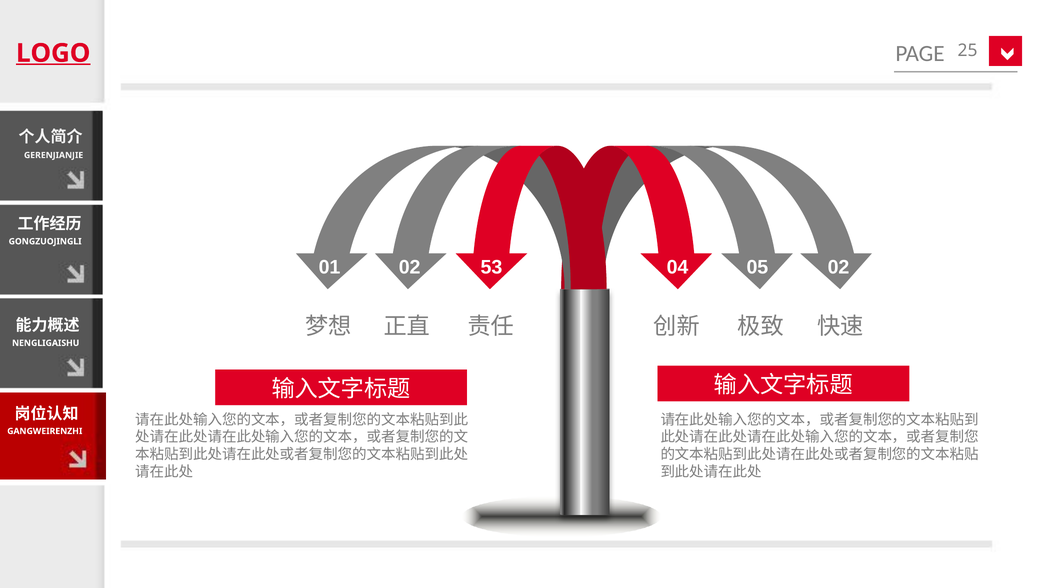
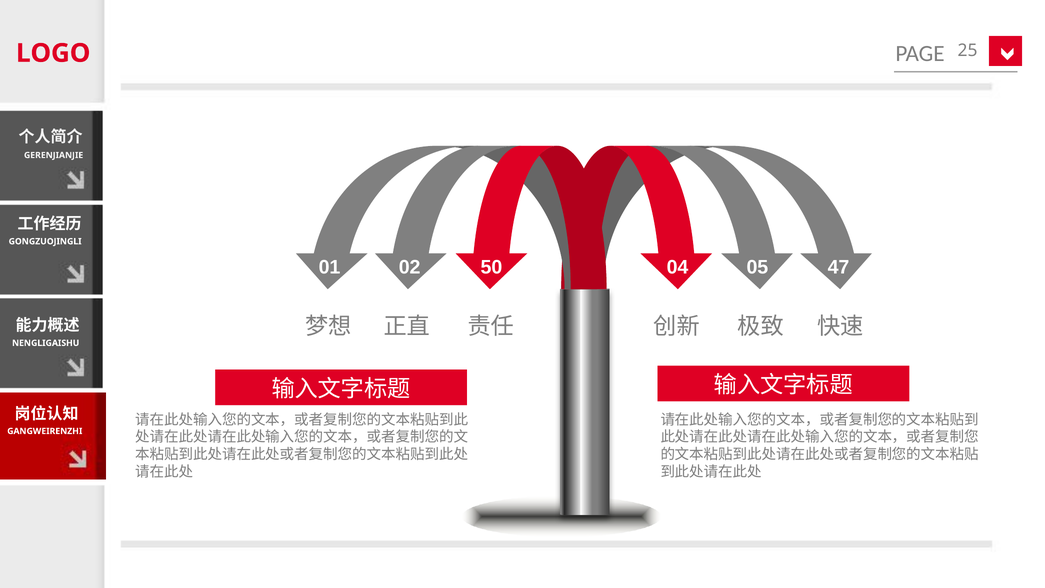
LOGO underline: present -> none
53: 53 -> 50
05 02: 02 -> 47
